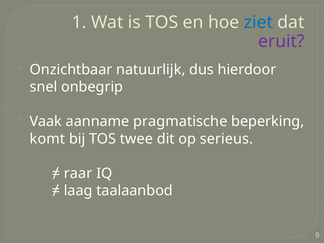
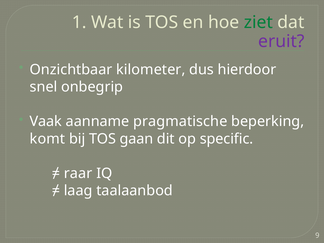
ziet colour: blue -> green
natuurlijk: natuurlijk -> kilometer
twee: twee -> gaan
serieus: serieus -> specific
